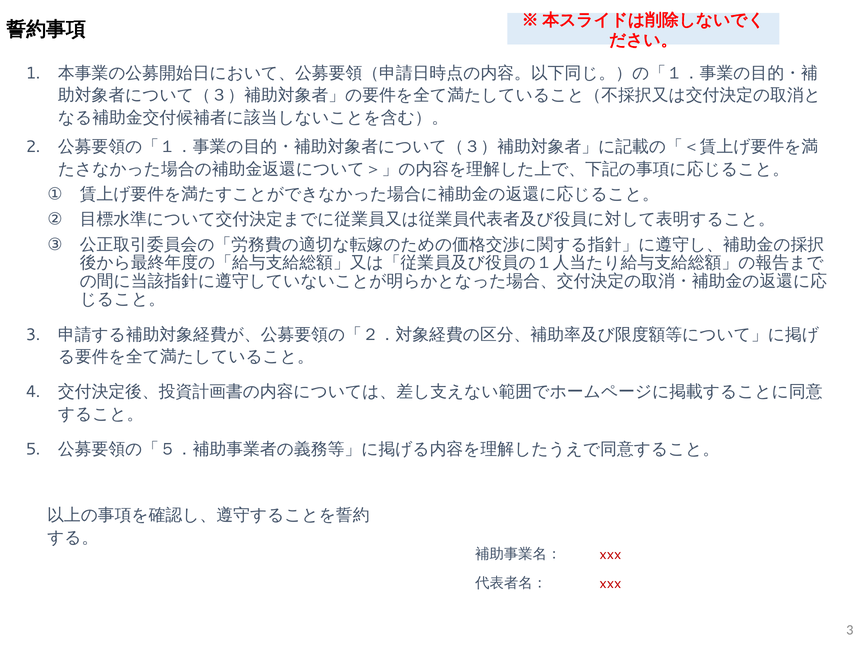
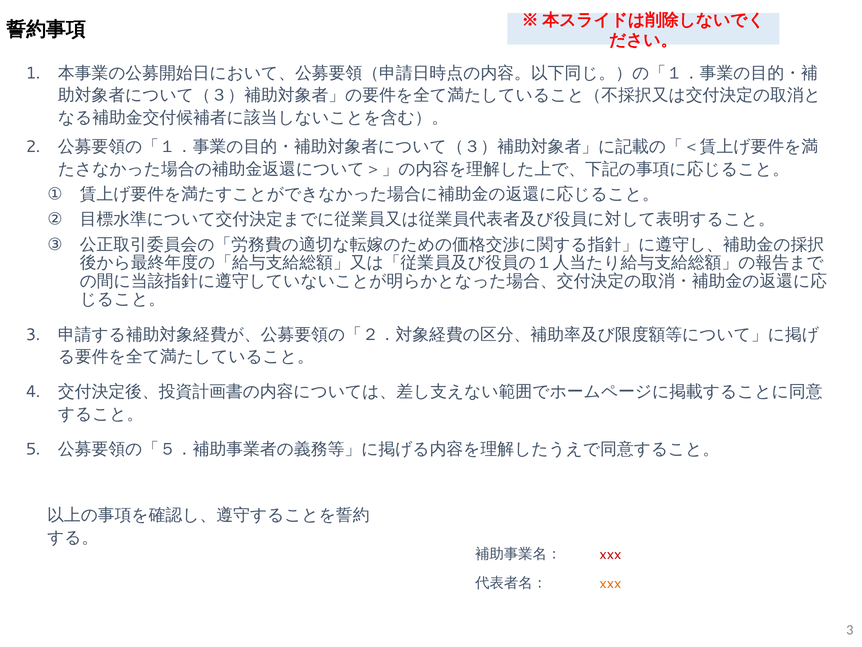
xxx at (610, 583) colour: red -> orange
